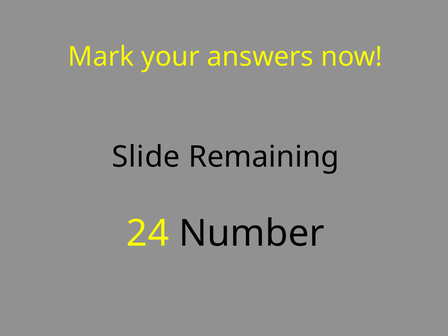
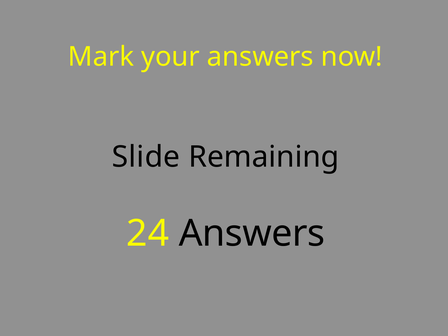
24 Number: Number -> Answers
